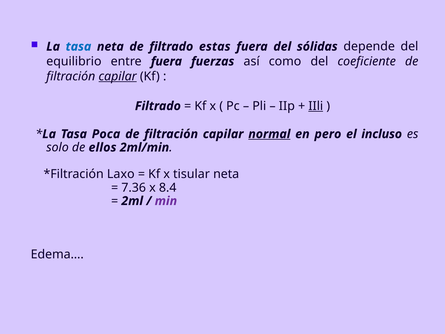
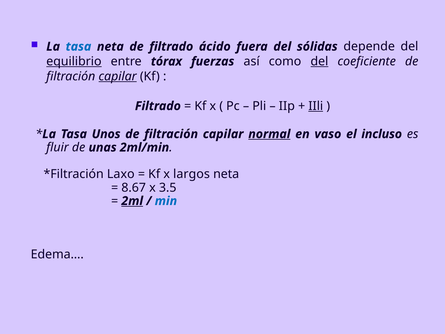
estas: estas -> ácido
equilibrio underline: none -> present
entre fuera: fuera -> tórax
del at (319, 61) underline: none -> present
Poca: Poca -> Unos
pero: pero -> vaso
solo: solo -> fluir
ellos: ellos -> unas
tisular: tisular -> largos
7.36: 7.36 -> 8.67
8.4: 8.4 -> 3.5
2ml underline: none -> present
min colour: purple -> blue
